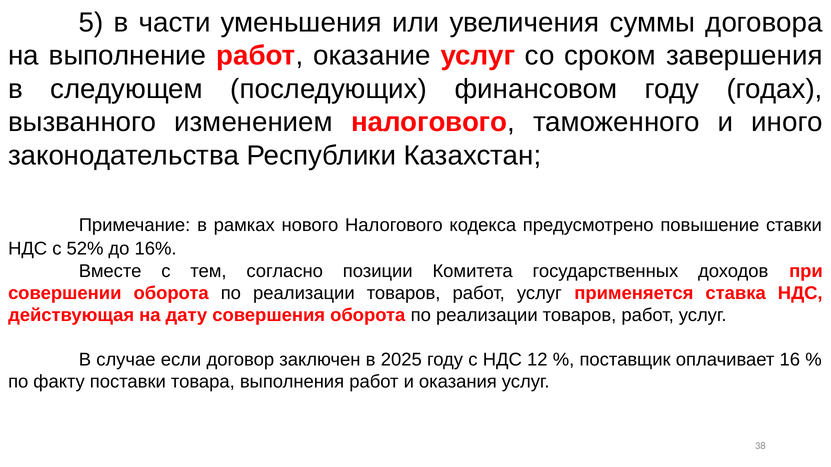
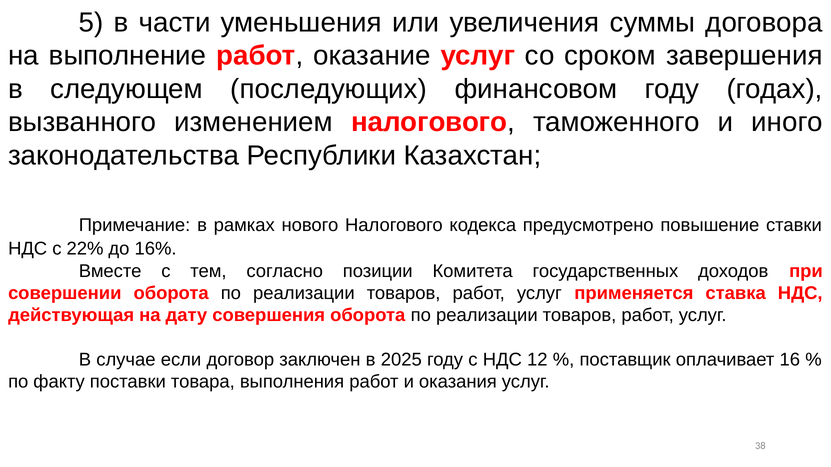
52%: 52% -> 22%
